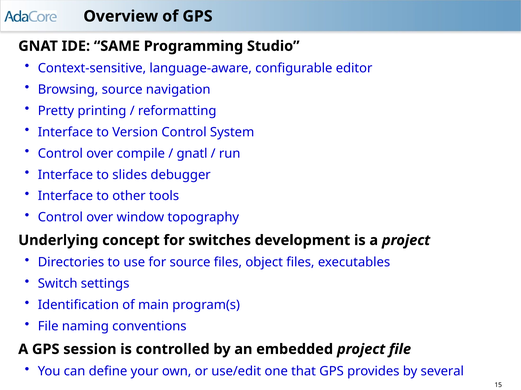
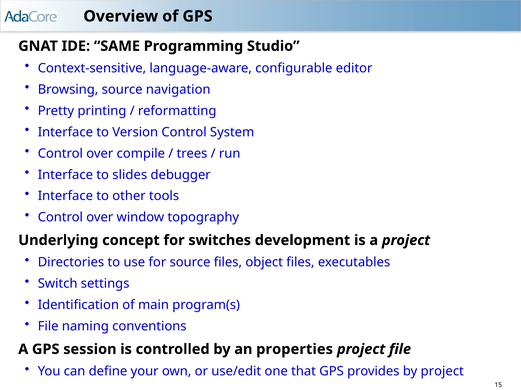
gnatl: gnatl -> trees
embedded: embedded -> properties
by several: several -> project
